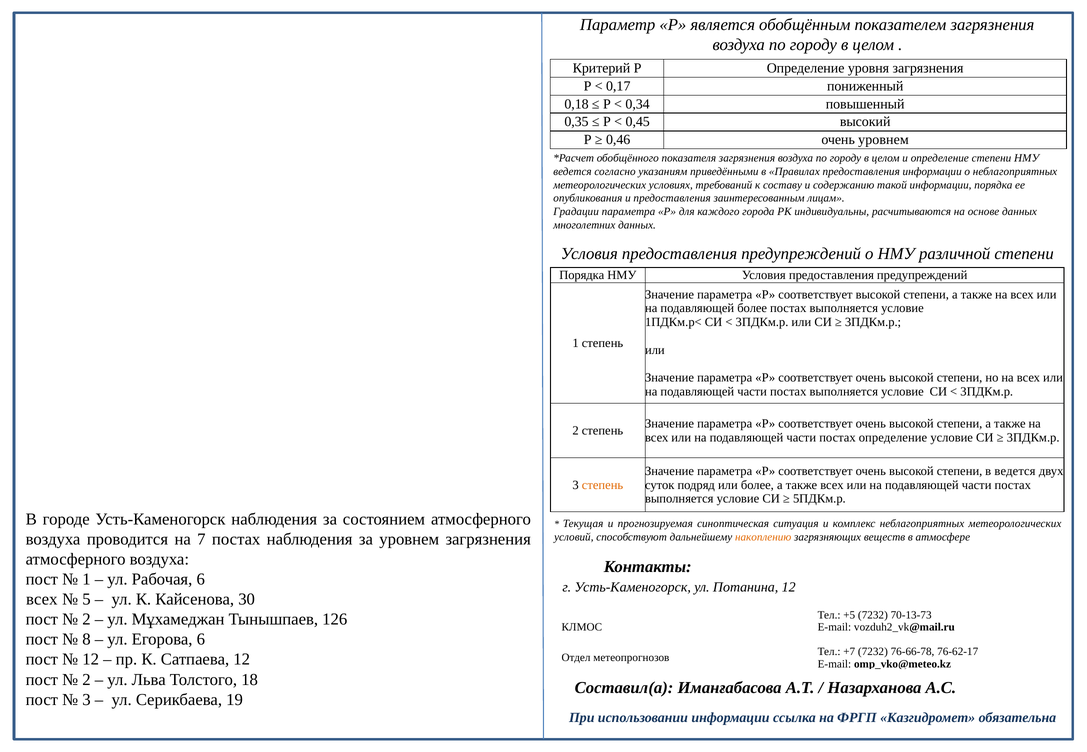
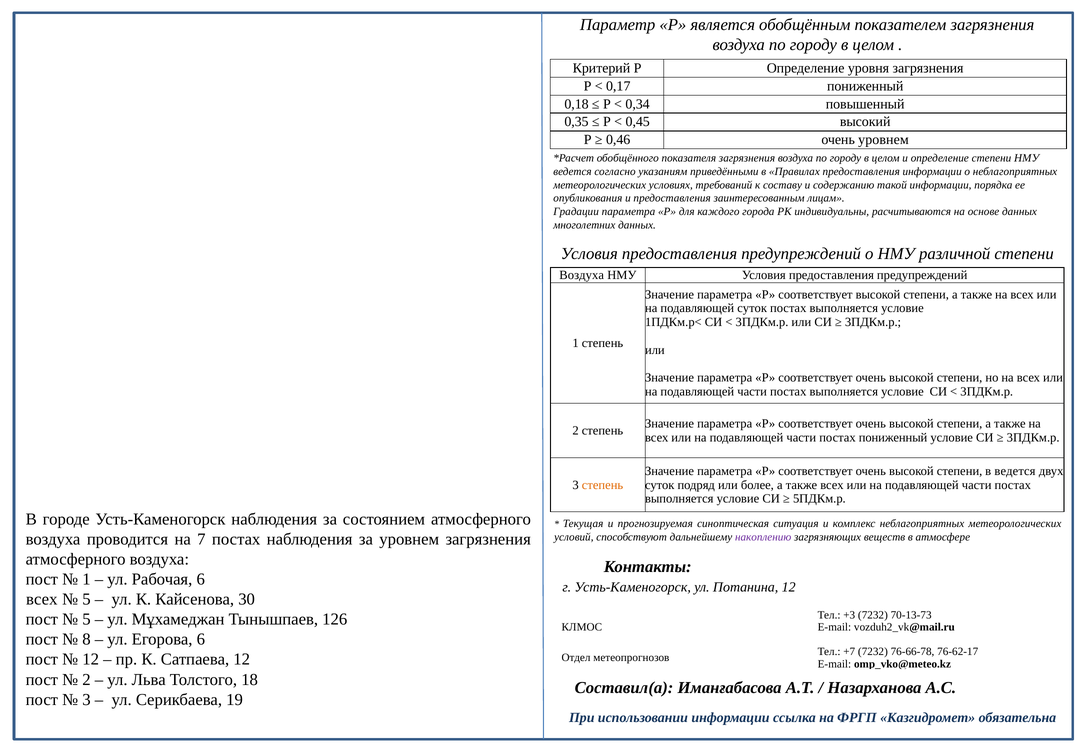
Порядка at (582, 275): Порядка -> Воздуха
подавляющей более: более -> суток
постах определение: определение -> пониженный
накоплению colour: orange -> purple
+5: +5 -> +3
2 at (86, 620): 2 -> 5
